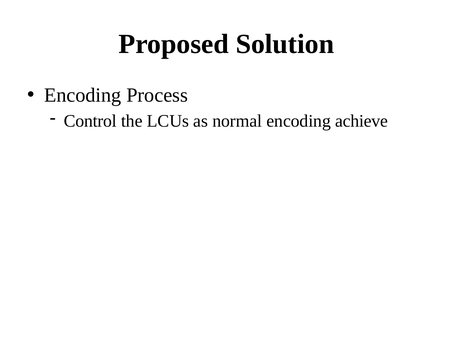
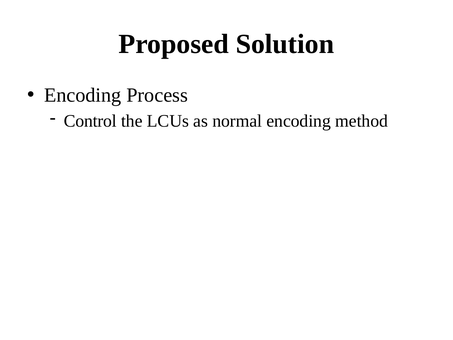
achieve: achieve -> method
